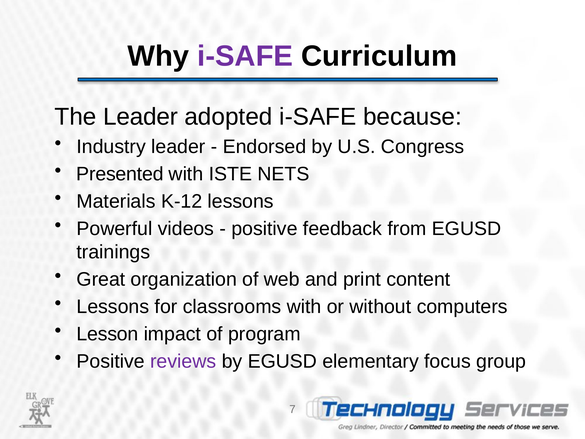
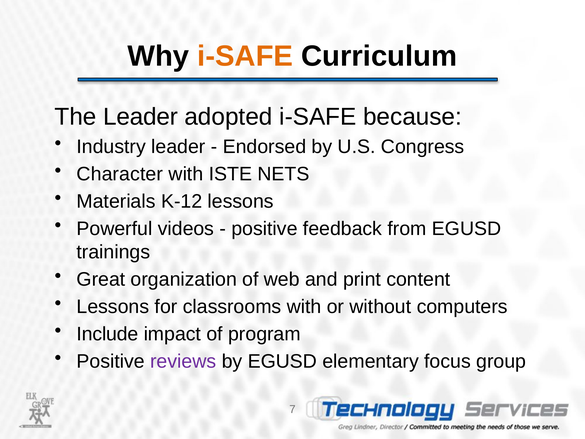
i-SAFE at (245, 56) colour: purple -> orange
Presented: Presented -> Character
Lesson: Lesson -> Include
